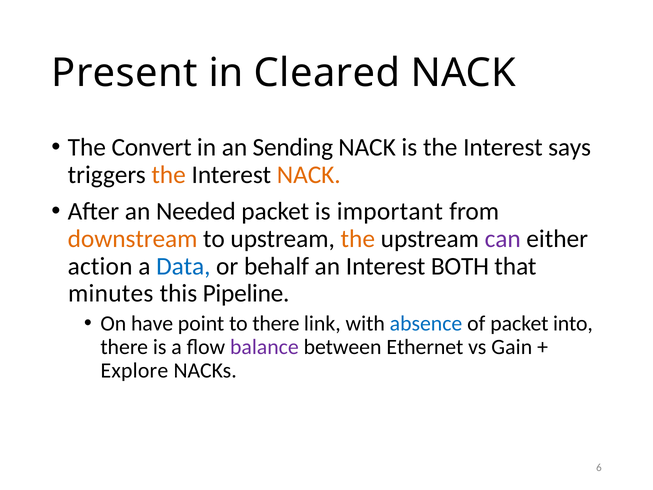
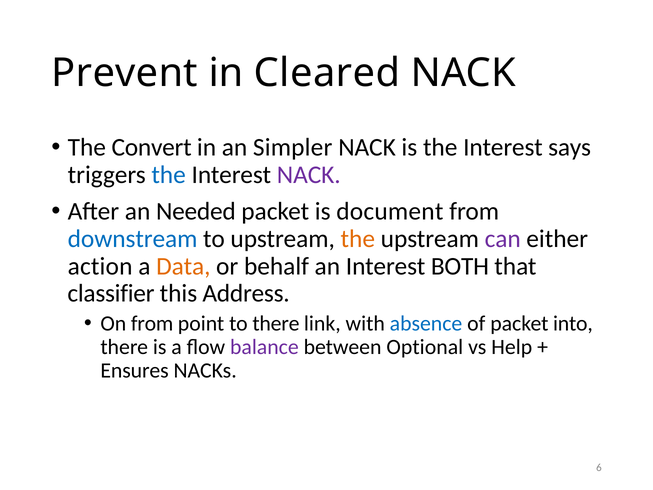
Present: Present -> Prevent
Sending: Sending -> Simpler
the at (169, 175) colour: orange -> blue
NACK at (309, 175) colour: orange -> purple
important: important -> document
downstream colour: orange -> blue
Data colour: blue -> orange
minutes: minutes -> classifier
Pipeline: Pipeline -> Address
On have: have -> from
Ethernet: Ethernet -> Optional
Gain: Gain -> Help
Explore: Explore -> Ensures
